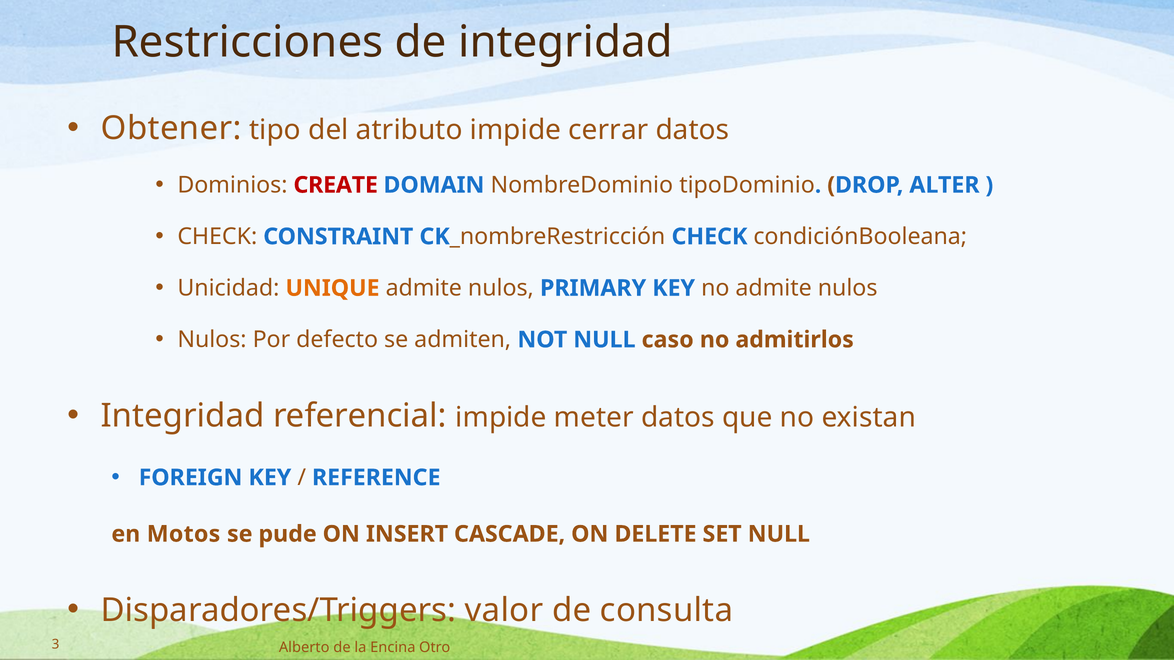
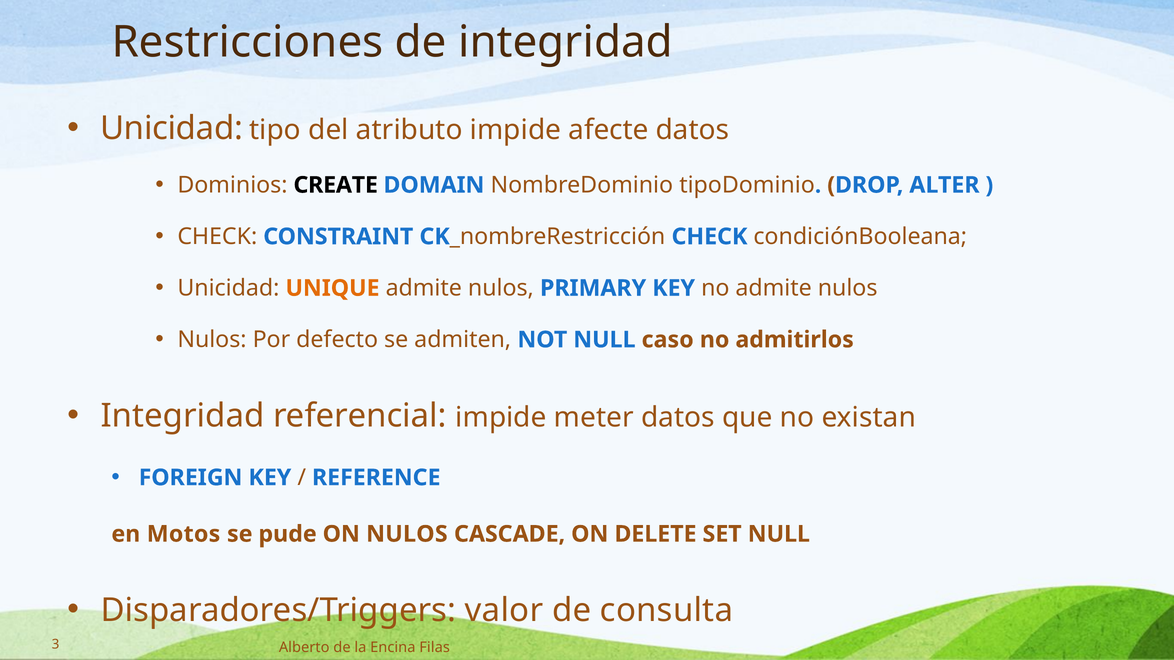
Obtener at (171, 128): Obtener -> Unicidad
cerrar: cerrar -> afecte
CREATE colour: red -> black
ON INSERT: INSERT -> NULOS
Otro: Otro -> Filas
